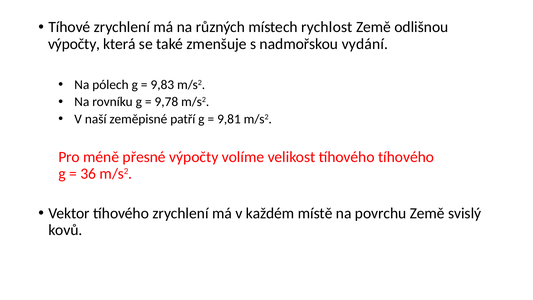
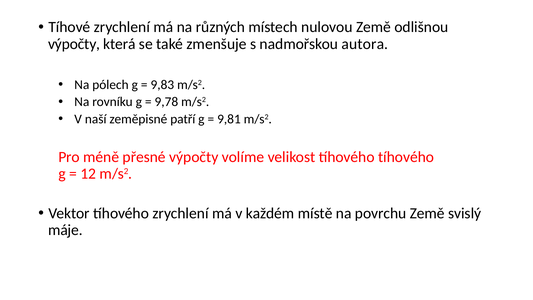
rychlost: rychlost -> nulovou
vydání: vydání -> autora
36: 36 -> 12
kovů: kovů -> máje
